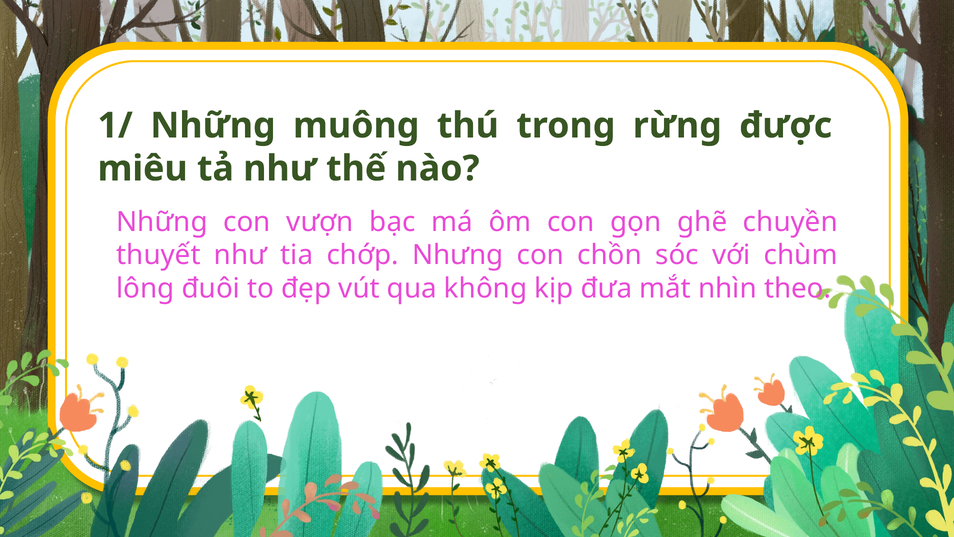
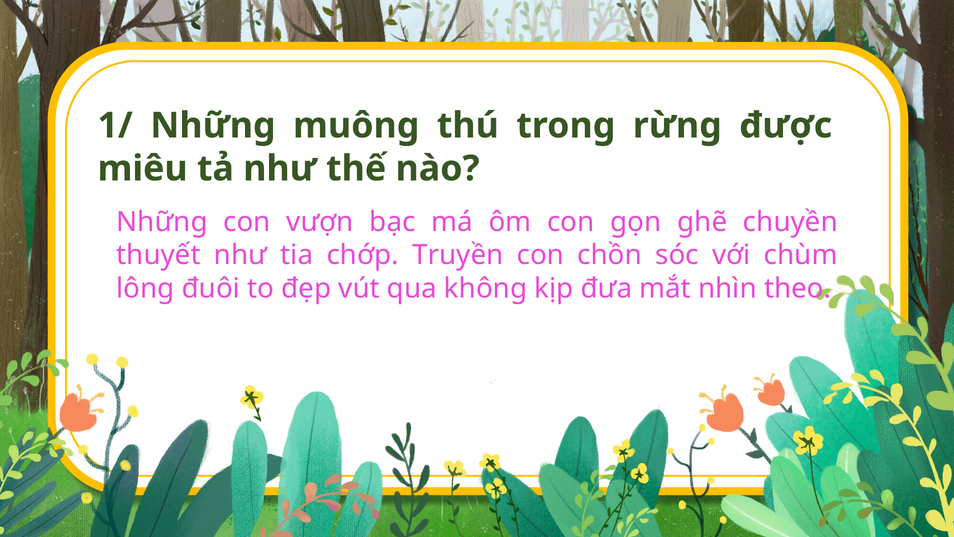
Nhưng: Nhưng -> Truyền
